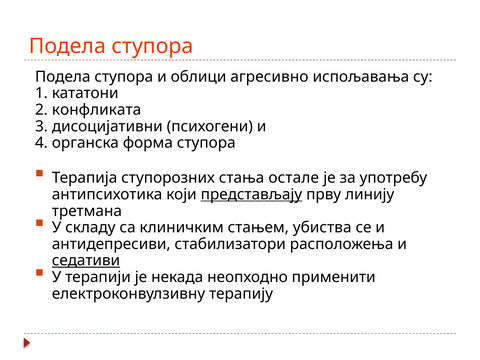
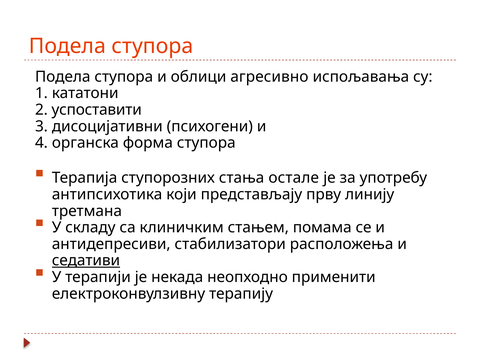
конфликата: конфликата -> успоставити
представљају underline: present -> none
убиства: убиства -> помама
